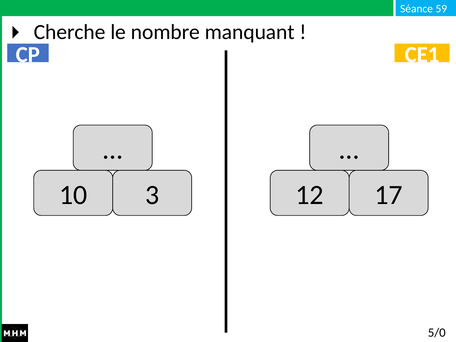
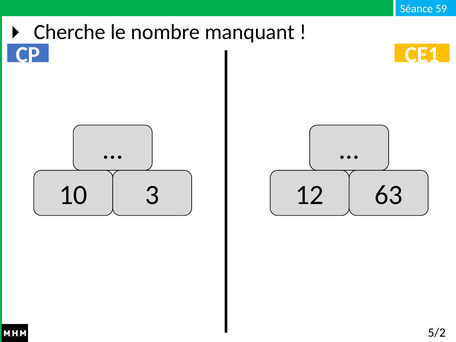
17: 17 -> 63
5/0: 5/0 -> 5/2
